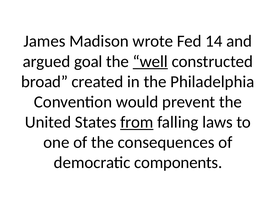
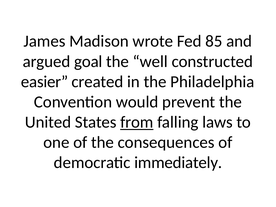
14: 14 -> 85
well underline: present -> none
broad: broad -> easier
components: components -> immediately
